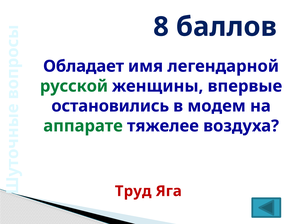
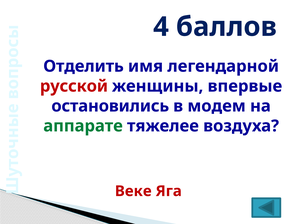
8: 8 -> 4
Обладает: Обладает -> Отделить
русской colour: green -> red
Труд: Труд -> Веке
